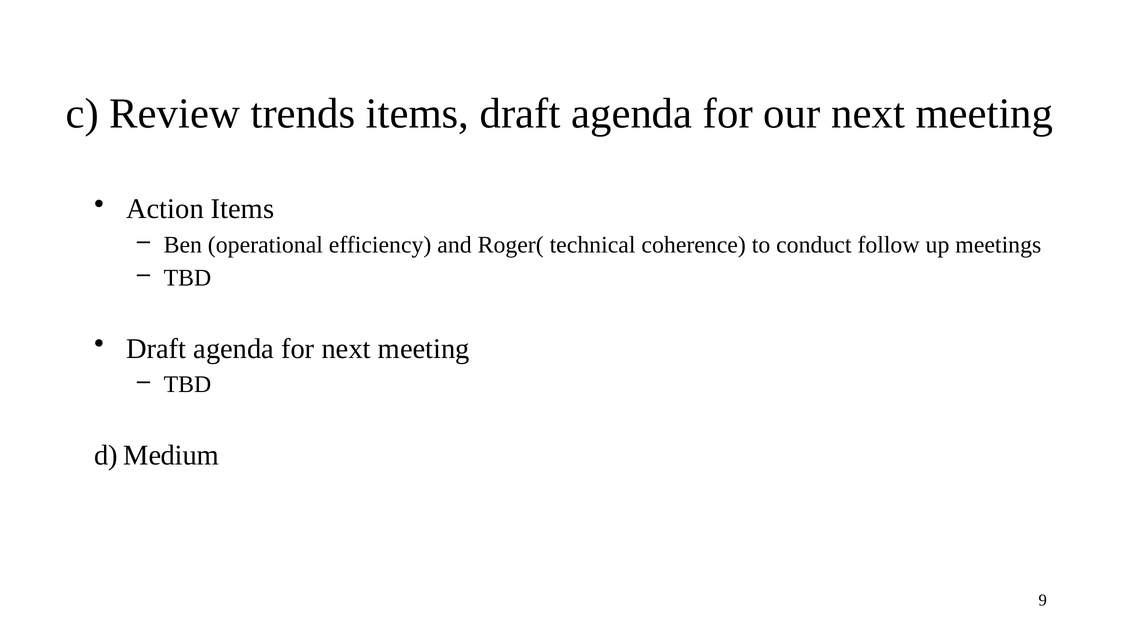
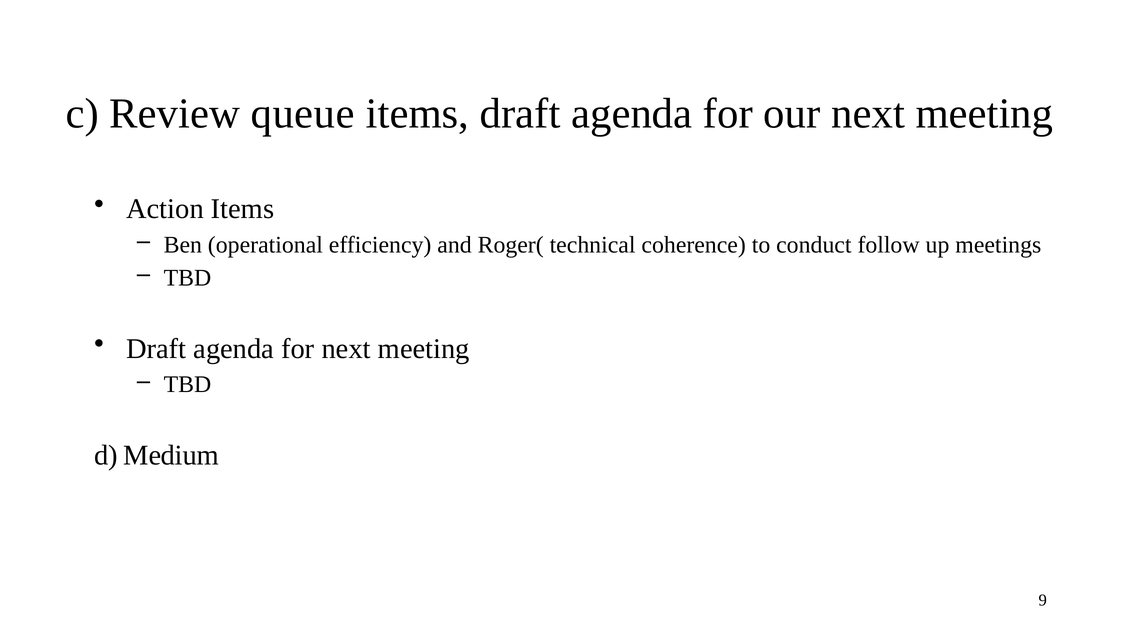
trends: trends -> queue
